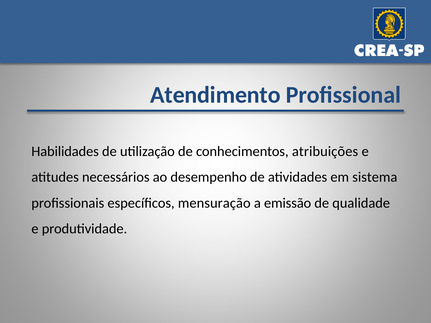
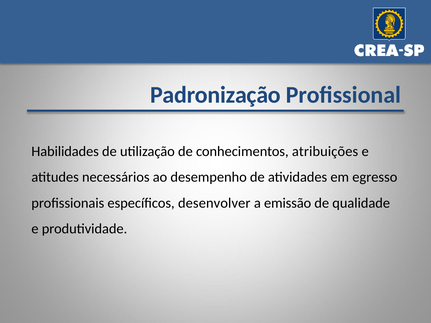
Atendimento: Atendimento -> Padronização
sistema: sistema -> egresso
mensuração: mensuração -> desenvolver
